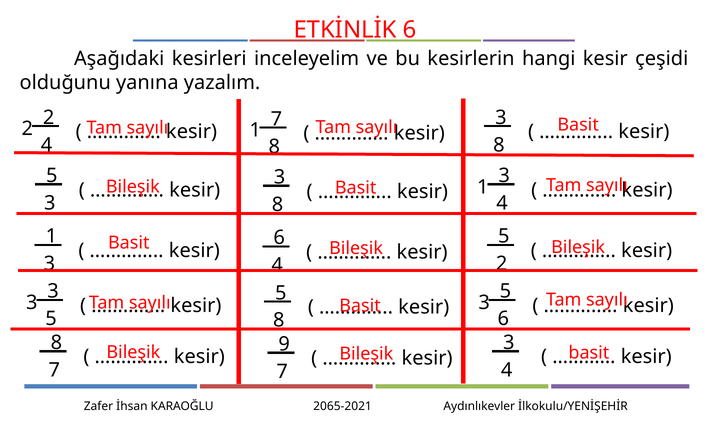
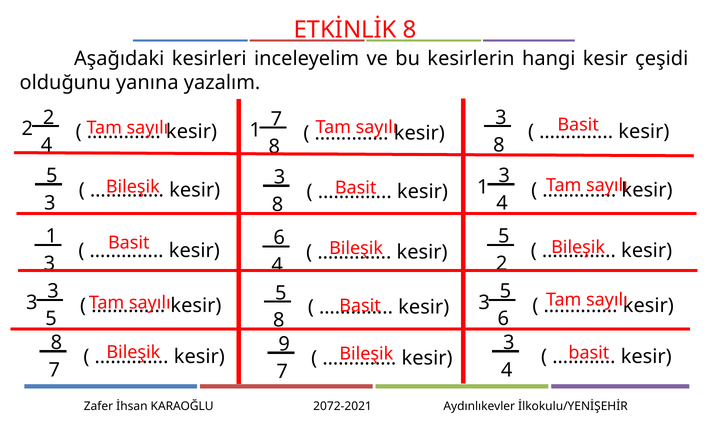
ETKİNLİK 6: 6 -> 8
2065-2021: 2065-2021 -> 2072-2021
